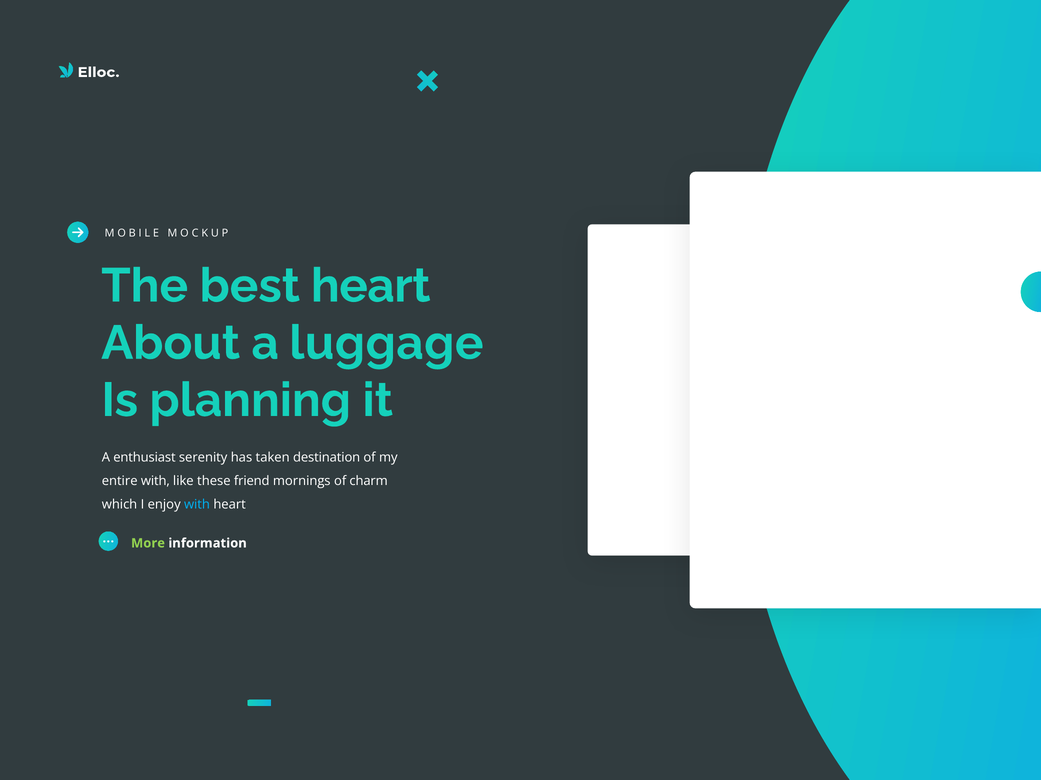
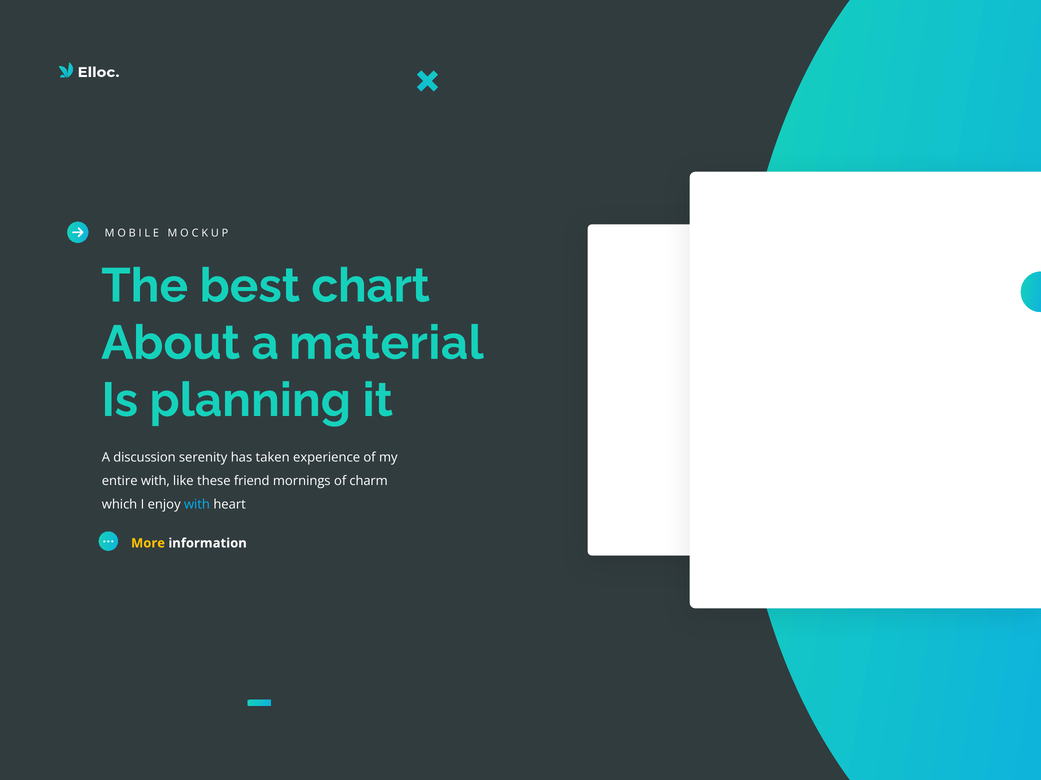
best heart: heart -> chart
luggage: luggage -> material
enthusiast: enthusiast -> discussion
destination: destination -> experience
More colour: light green -> yellow
